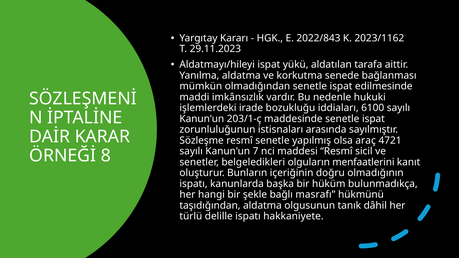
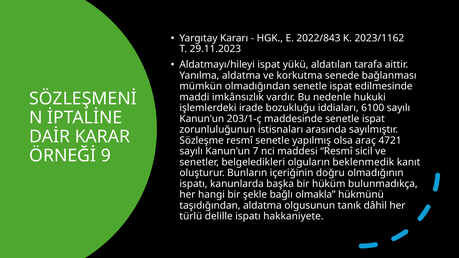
8: 8 -> 9
menfaatlerini: menfaatlerini -> beklenmedik
masrafı: masrafı -> olmakla
